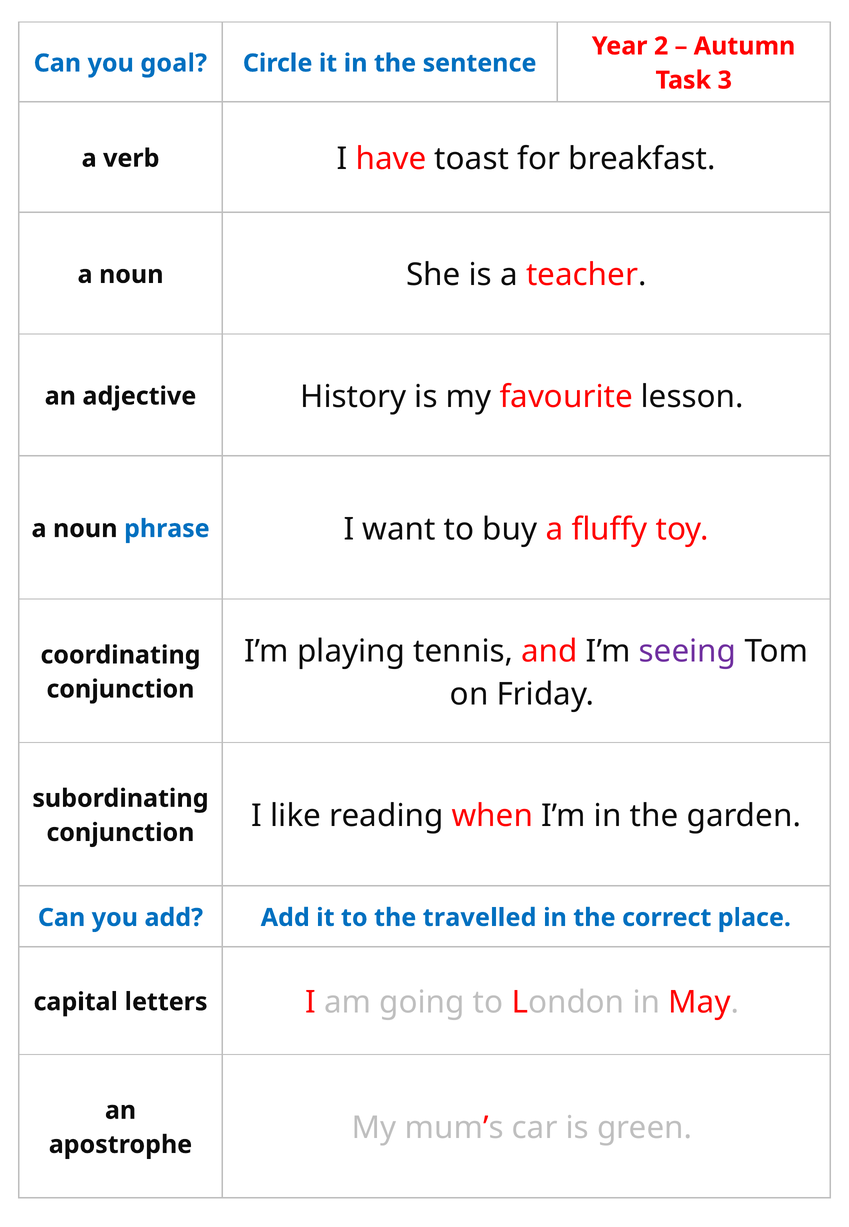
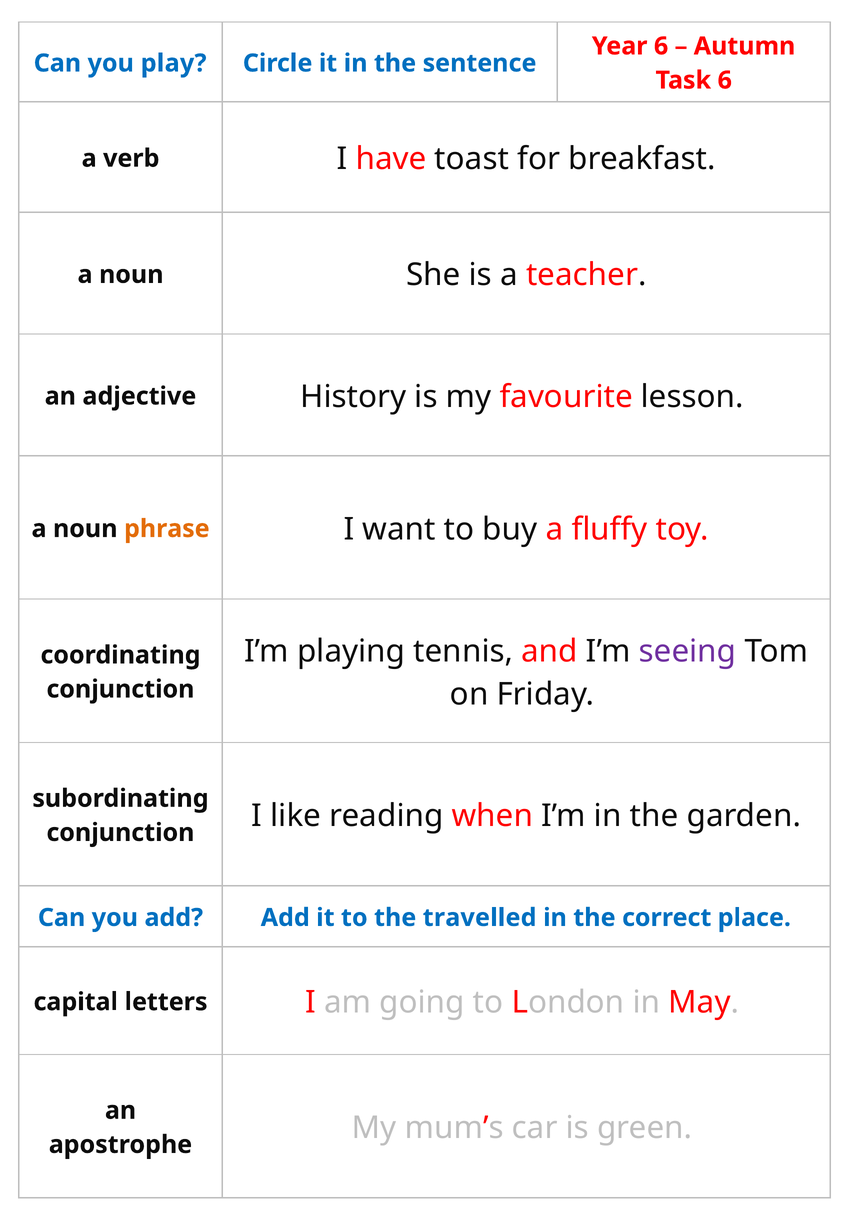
Year 2: 2 -> 6
goal: goal -> play
Task 3: 3 -> 6
phrase colour: blue -> orange
